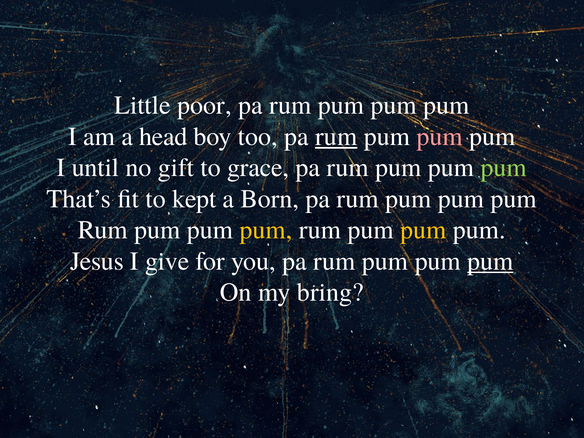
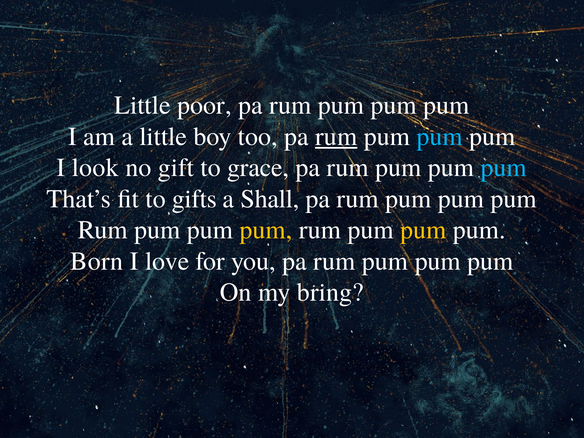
a head: head -> little
pum at (440, 137) colour: pink -> light blue
until: until -> look
pum at (504, 168) colour: light green -> light blue
kept: kept -> gifts
Born: Born -> Shall
Jesus: Jesus -> Born
give: give -> love
pum at (490, 261) underline: present -> none
